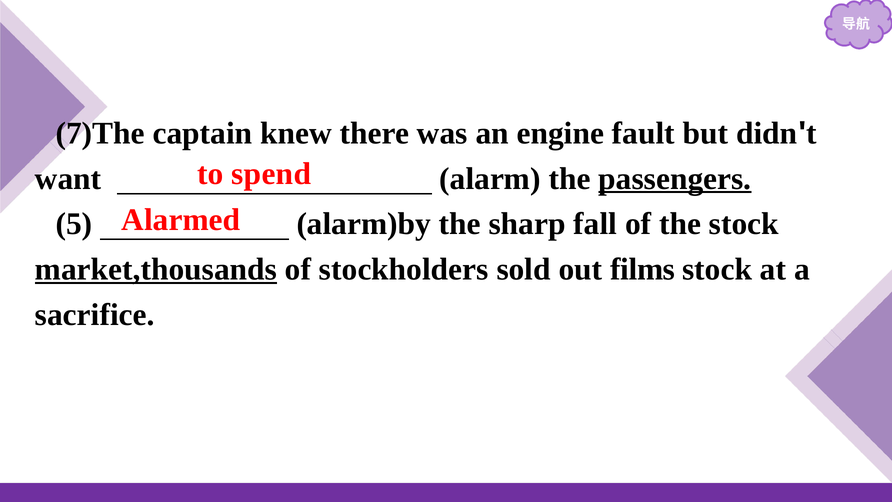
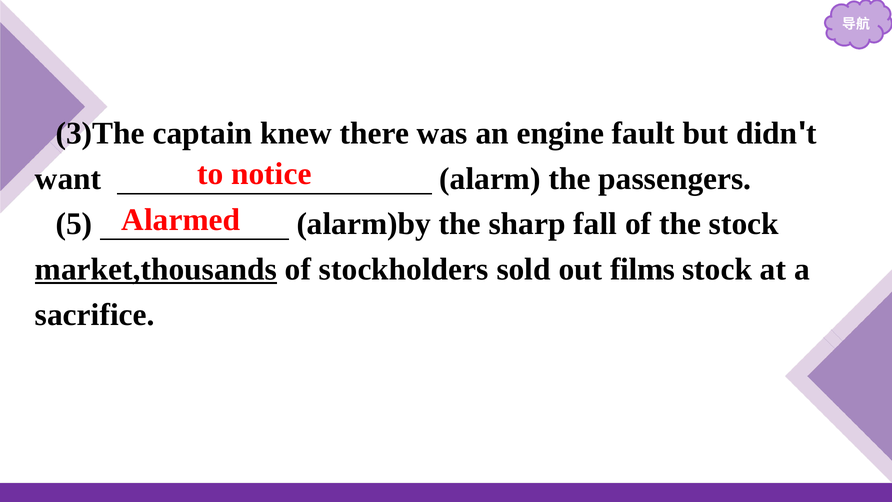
7)The: 7)The -> 3)The
spend: spend -> notice
passengers underline: present -> none
